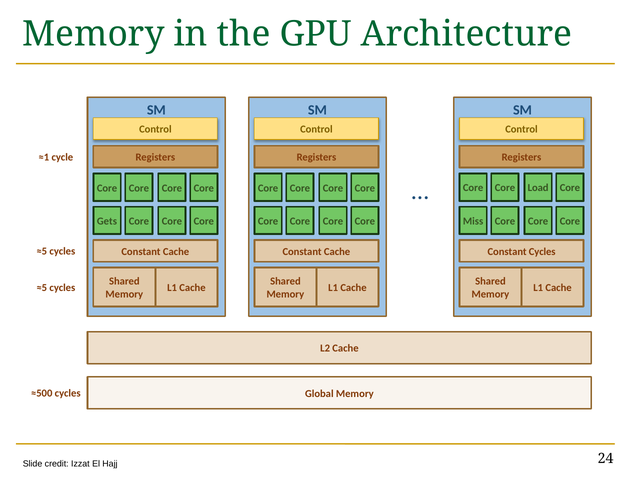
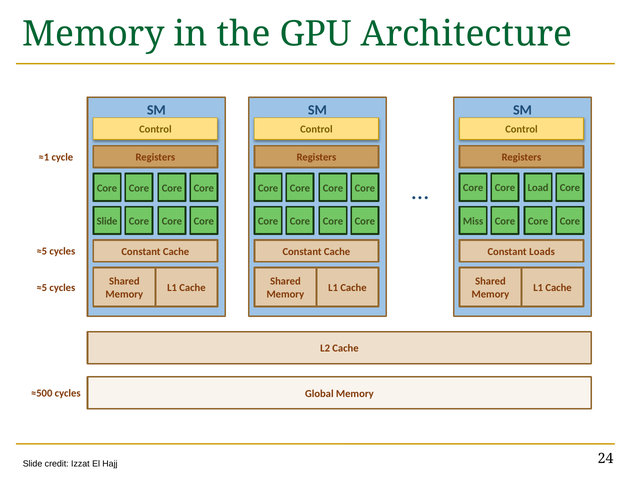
Gets at (107, 221): Gets -> Slide
Constant Cycles: Cycles -> Loads
